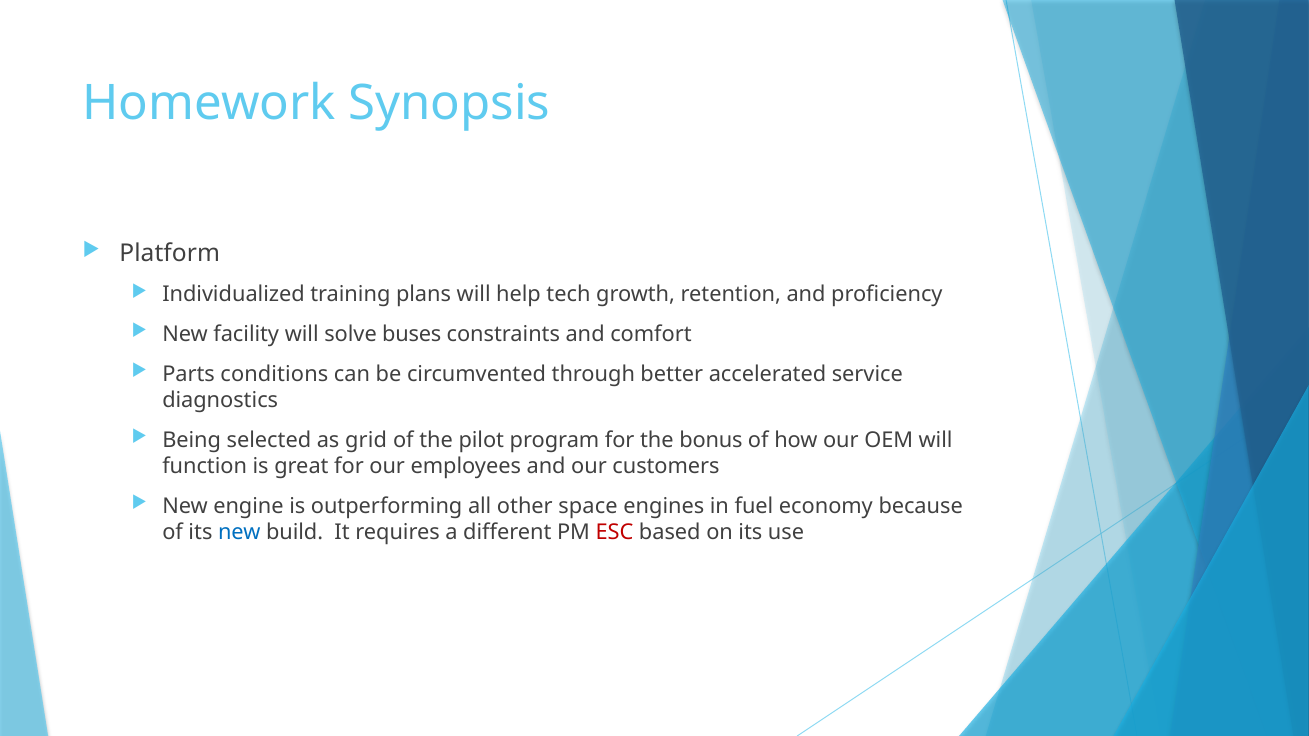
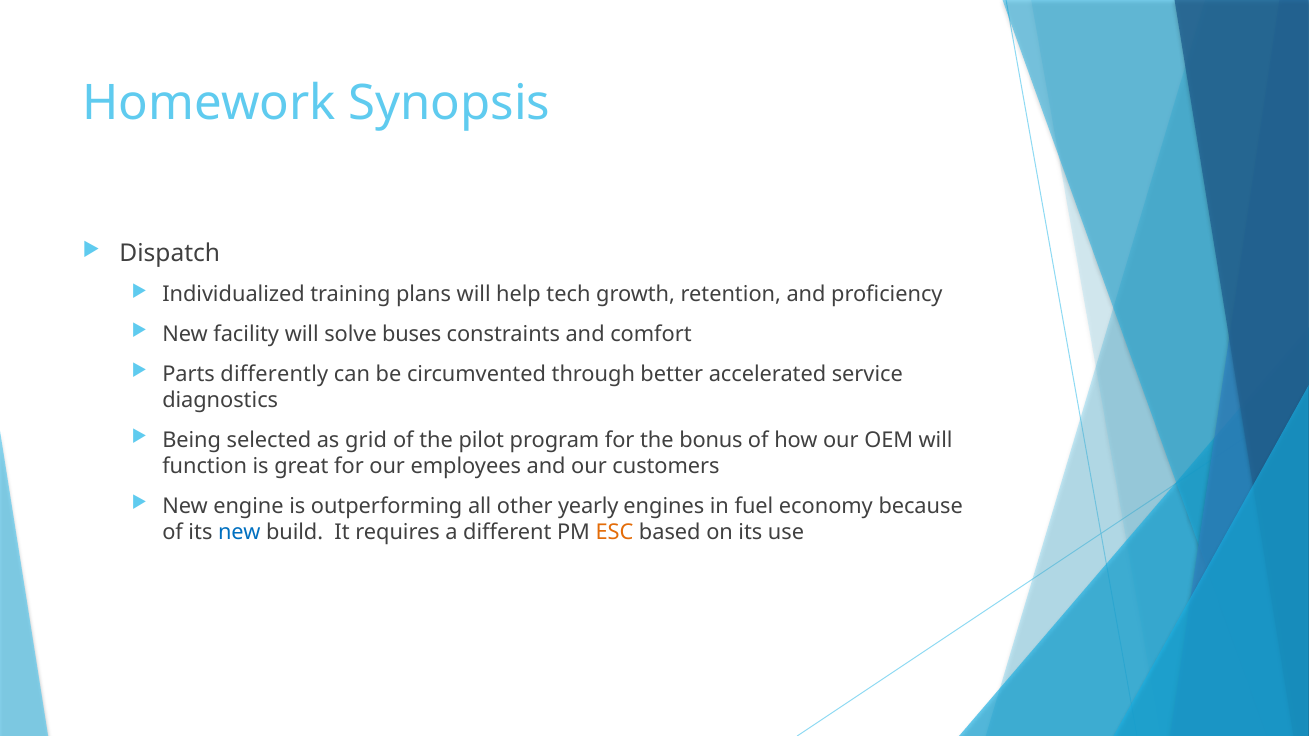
Platform: Platform -> Dispatch
conditions: conditions -> differently
space: space -> yearly
ESC colour: red -> orange
